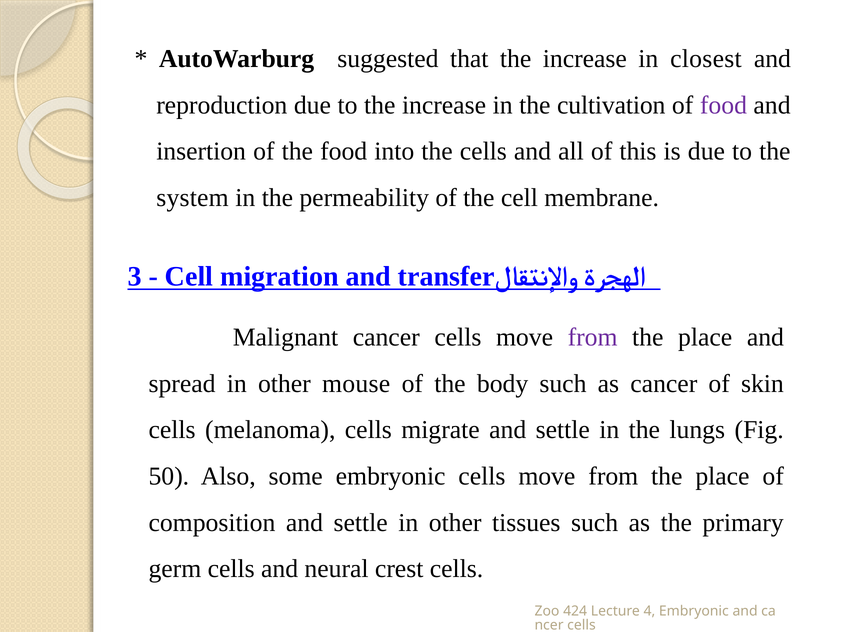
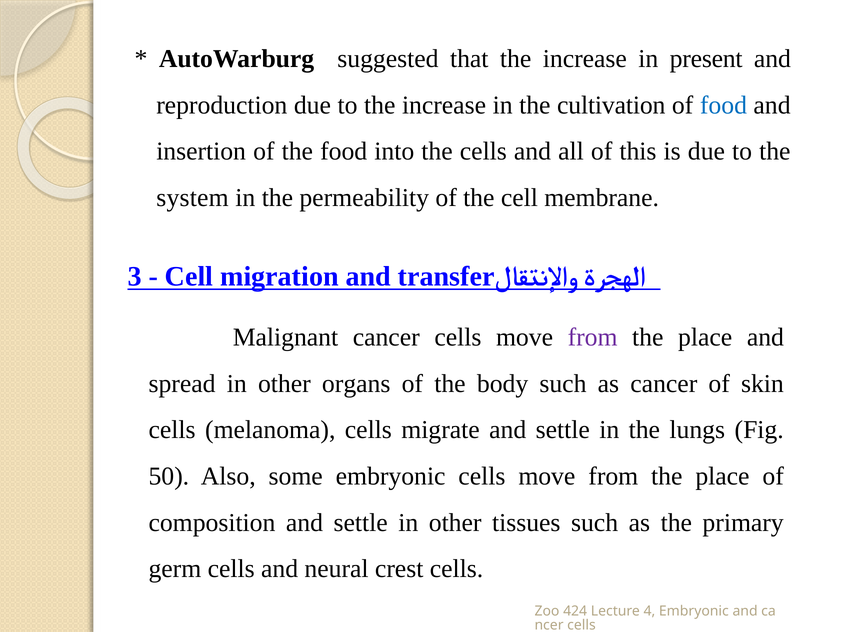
closest: closest -> present
food at (723, 105) colour: purple -> blue
mouse: mouse -> organs
